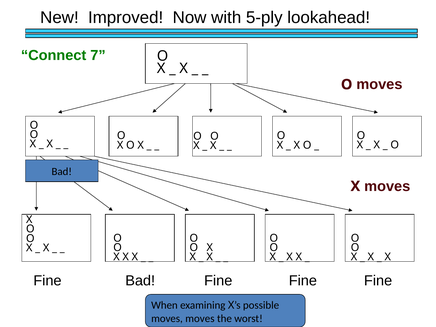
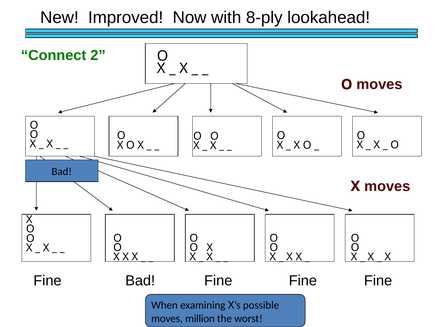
5-ply: 5-ply -> 8-ply
7: 7 -> 2
moves moves: moves -> million
